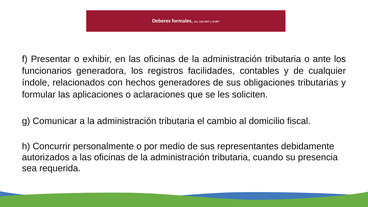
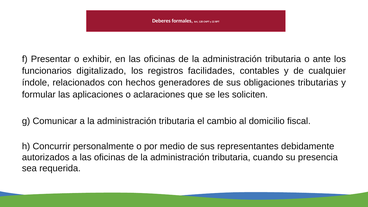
generadora: generadora -> digitalizado
